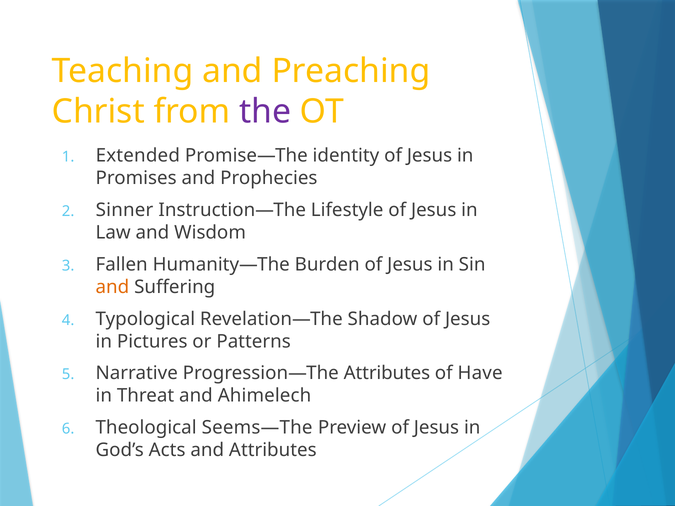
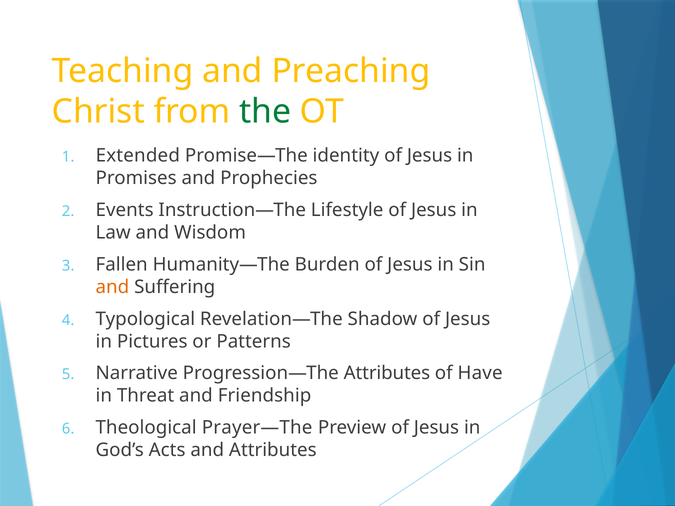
the colour: purple -> green
Sinner: Sinner -> Events
Ahimelech: Ahimelech -> Friendship
Seems—The: Seems—The -> Prayer—The
